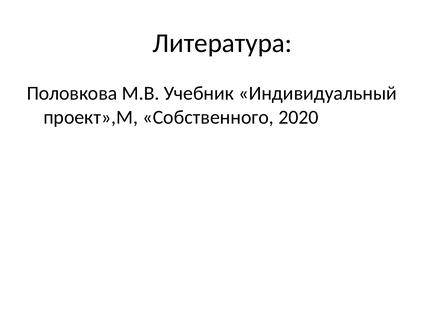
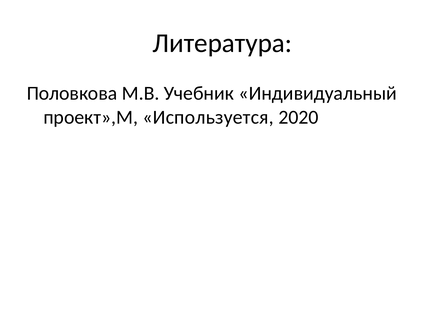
Собственного: Собственного -> Используется
